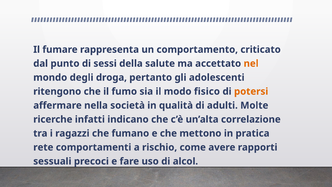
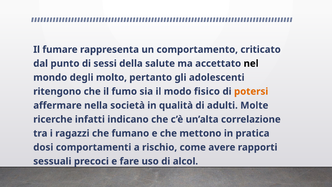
nel colour: orange -> black
droga: droga -> molto
rete: rete -> dosi
